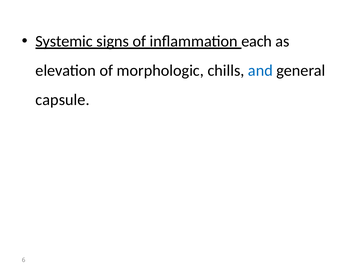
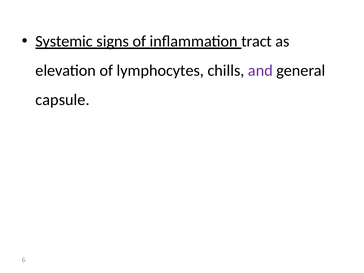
each: each -> tract
morphologic: morphologic -> lymphocytes
and colour: blue -> purple
